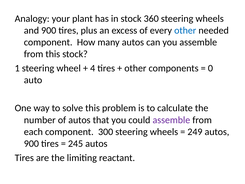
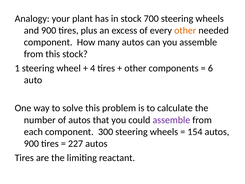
360: 360 -> 700
other at (185, 30) colour: blue -> orange
0: 0 -> 6
249: 249 -> 154
245: 245 -> 227
